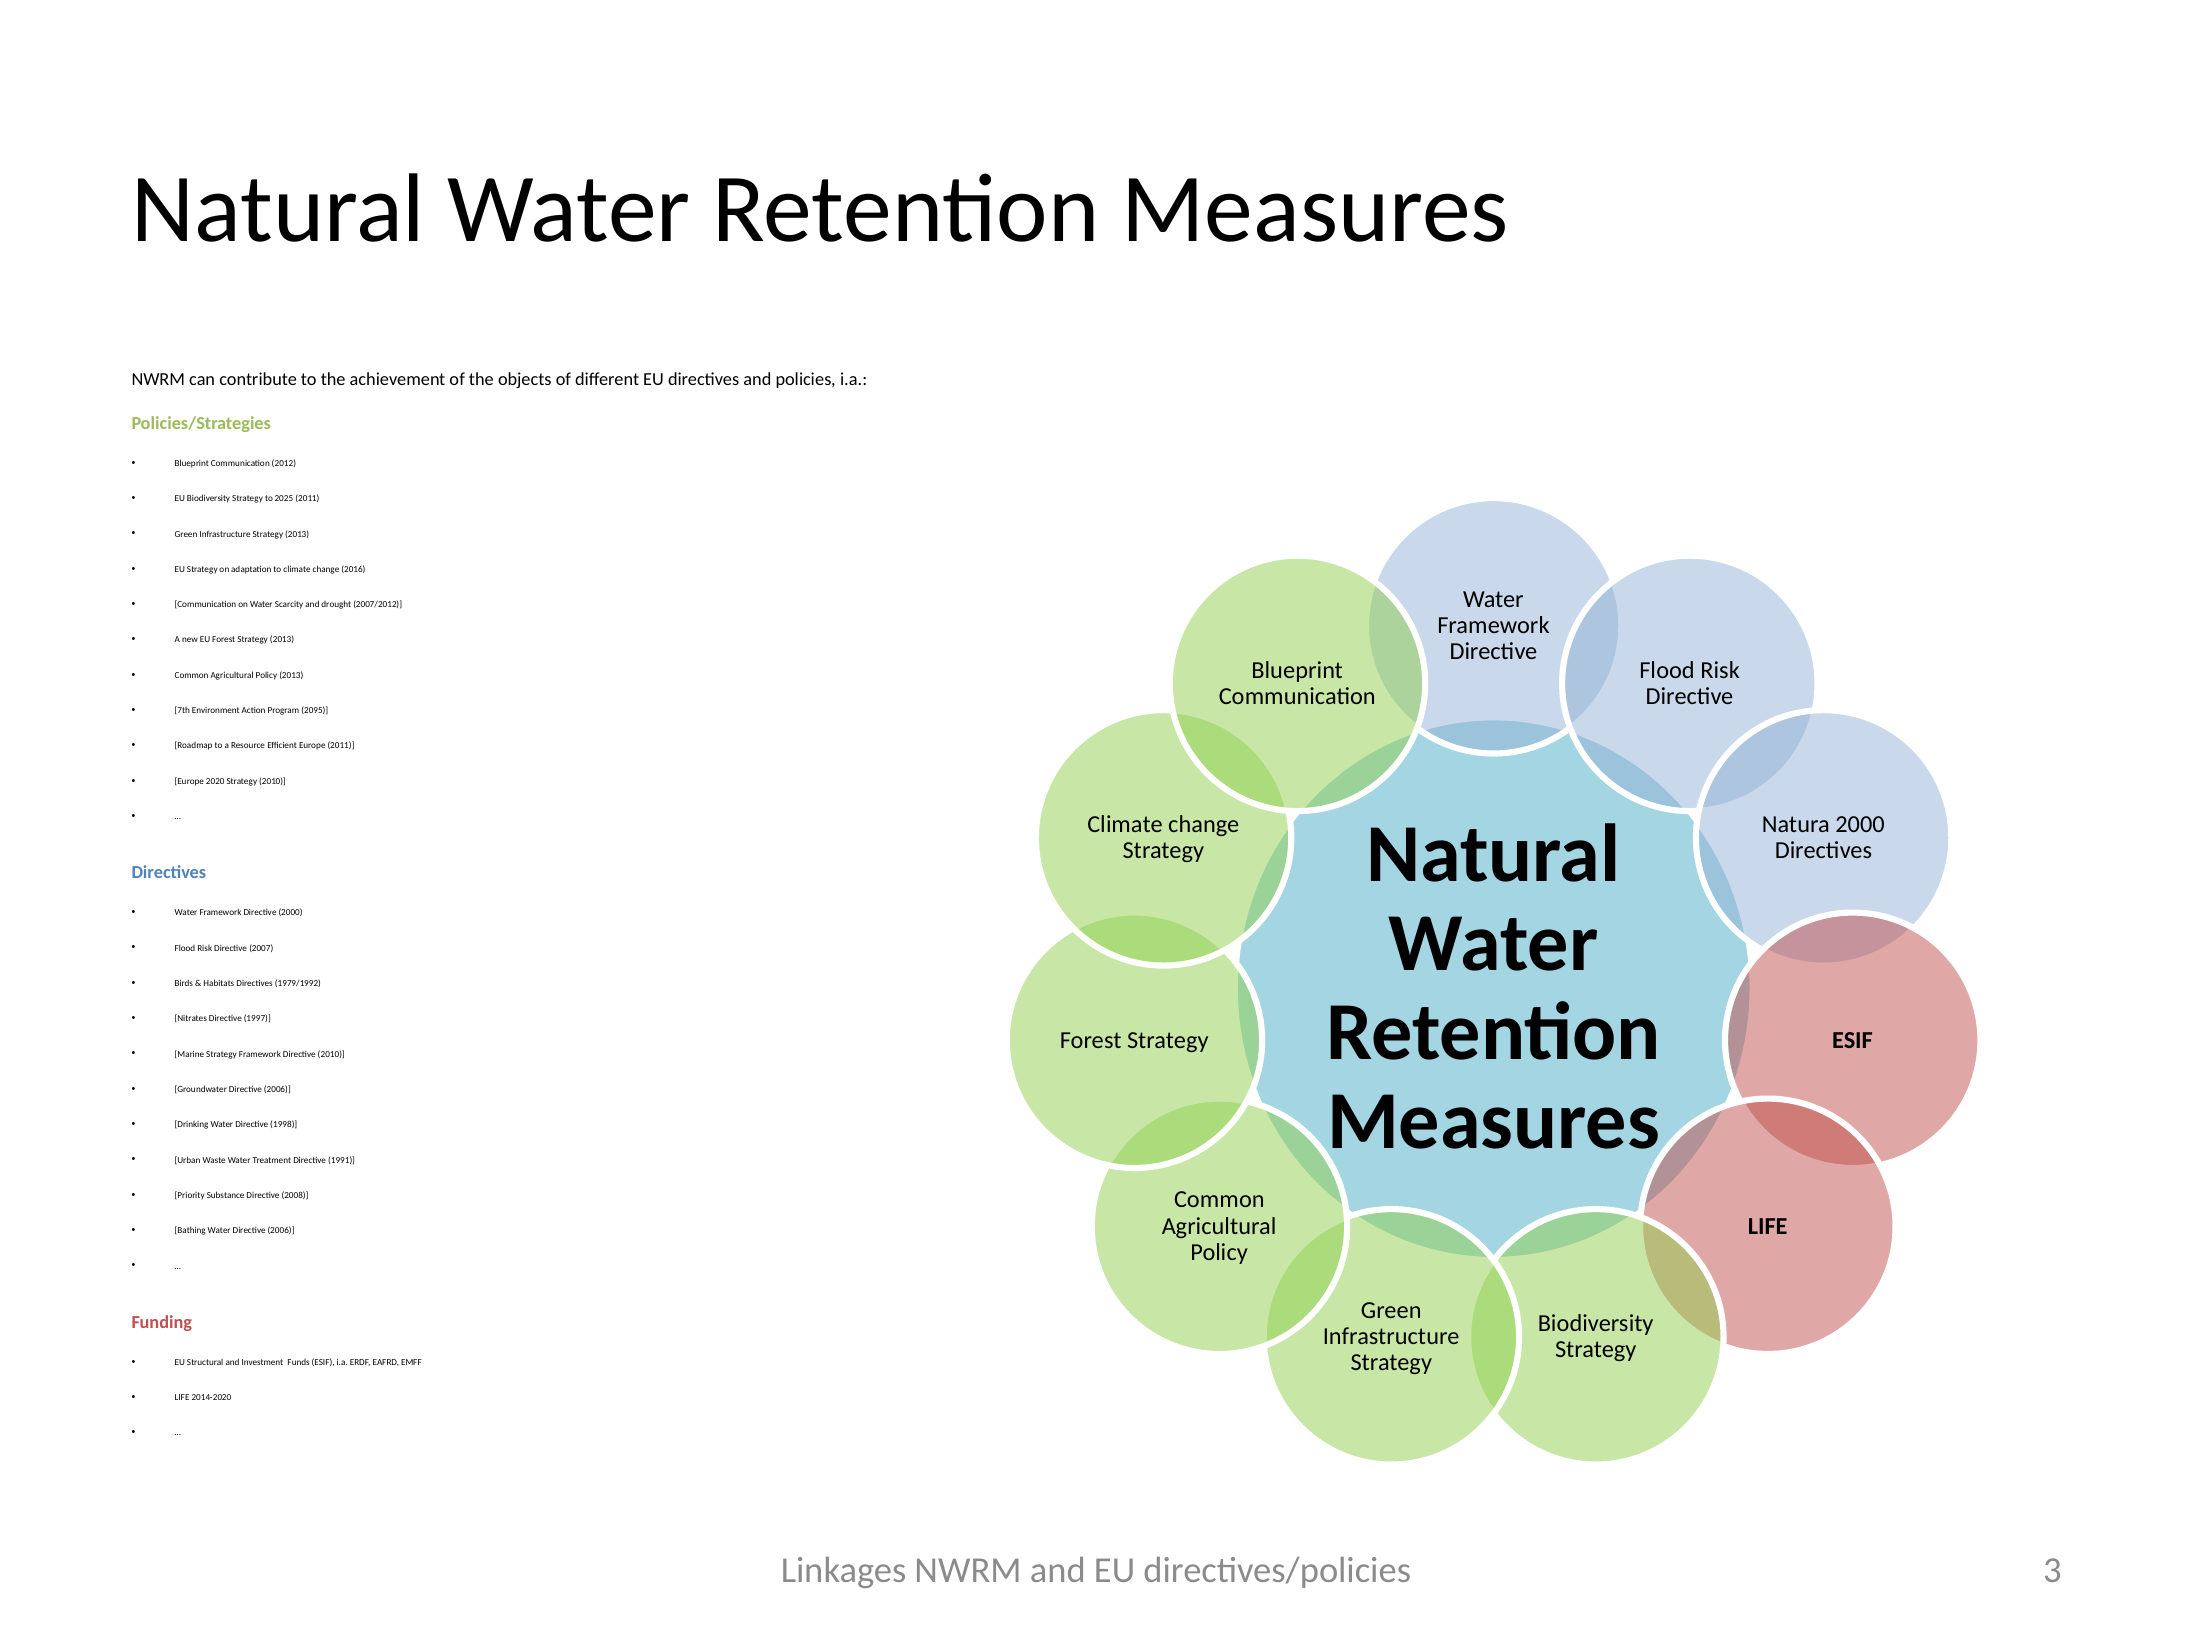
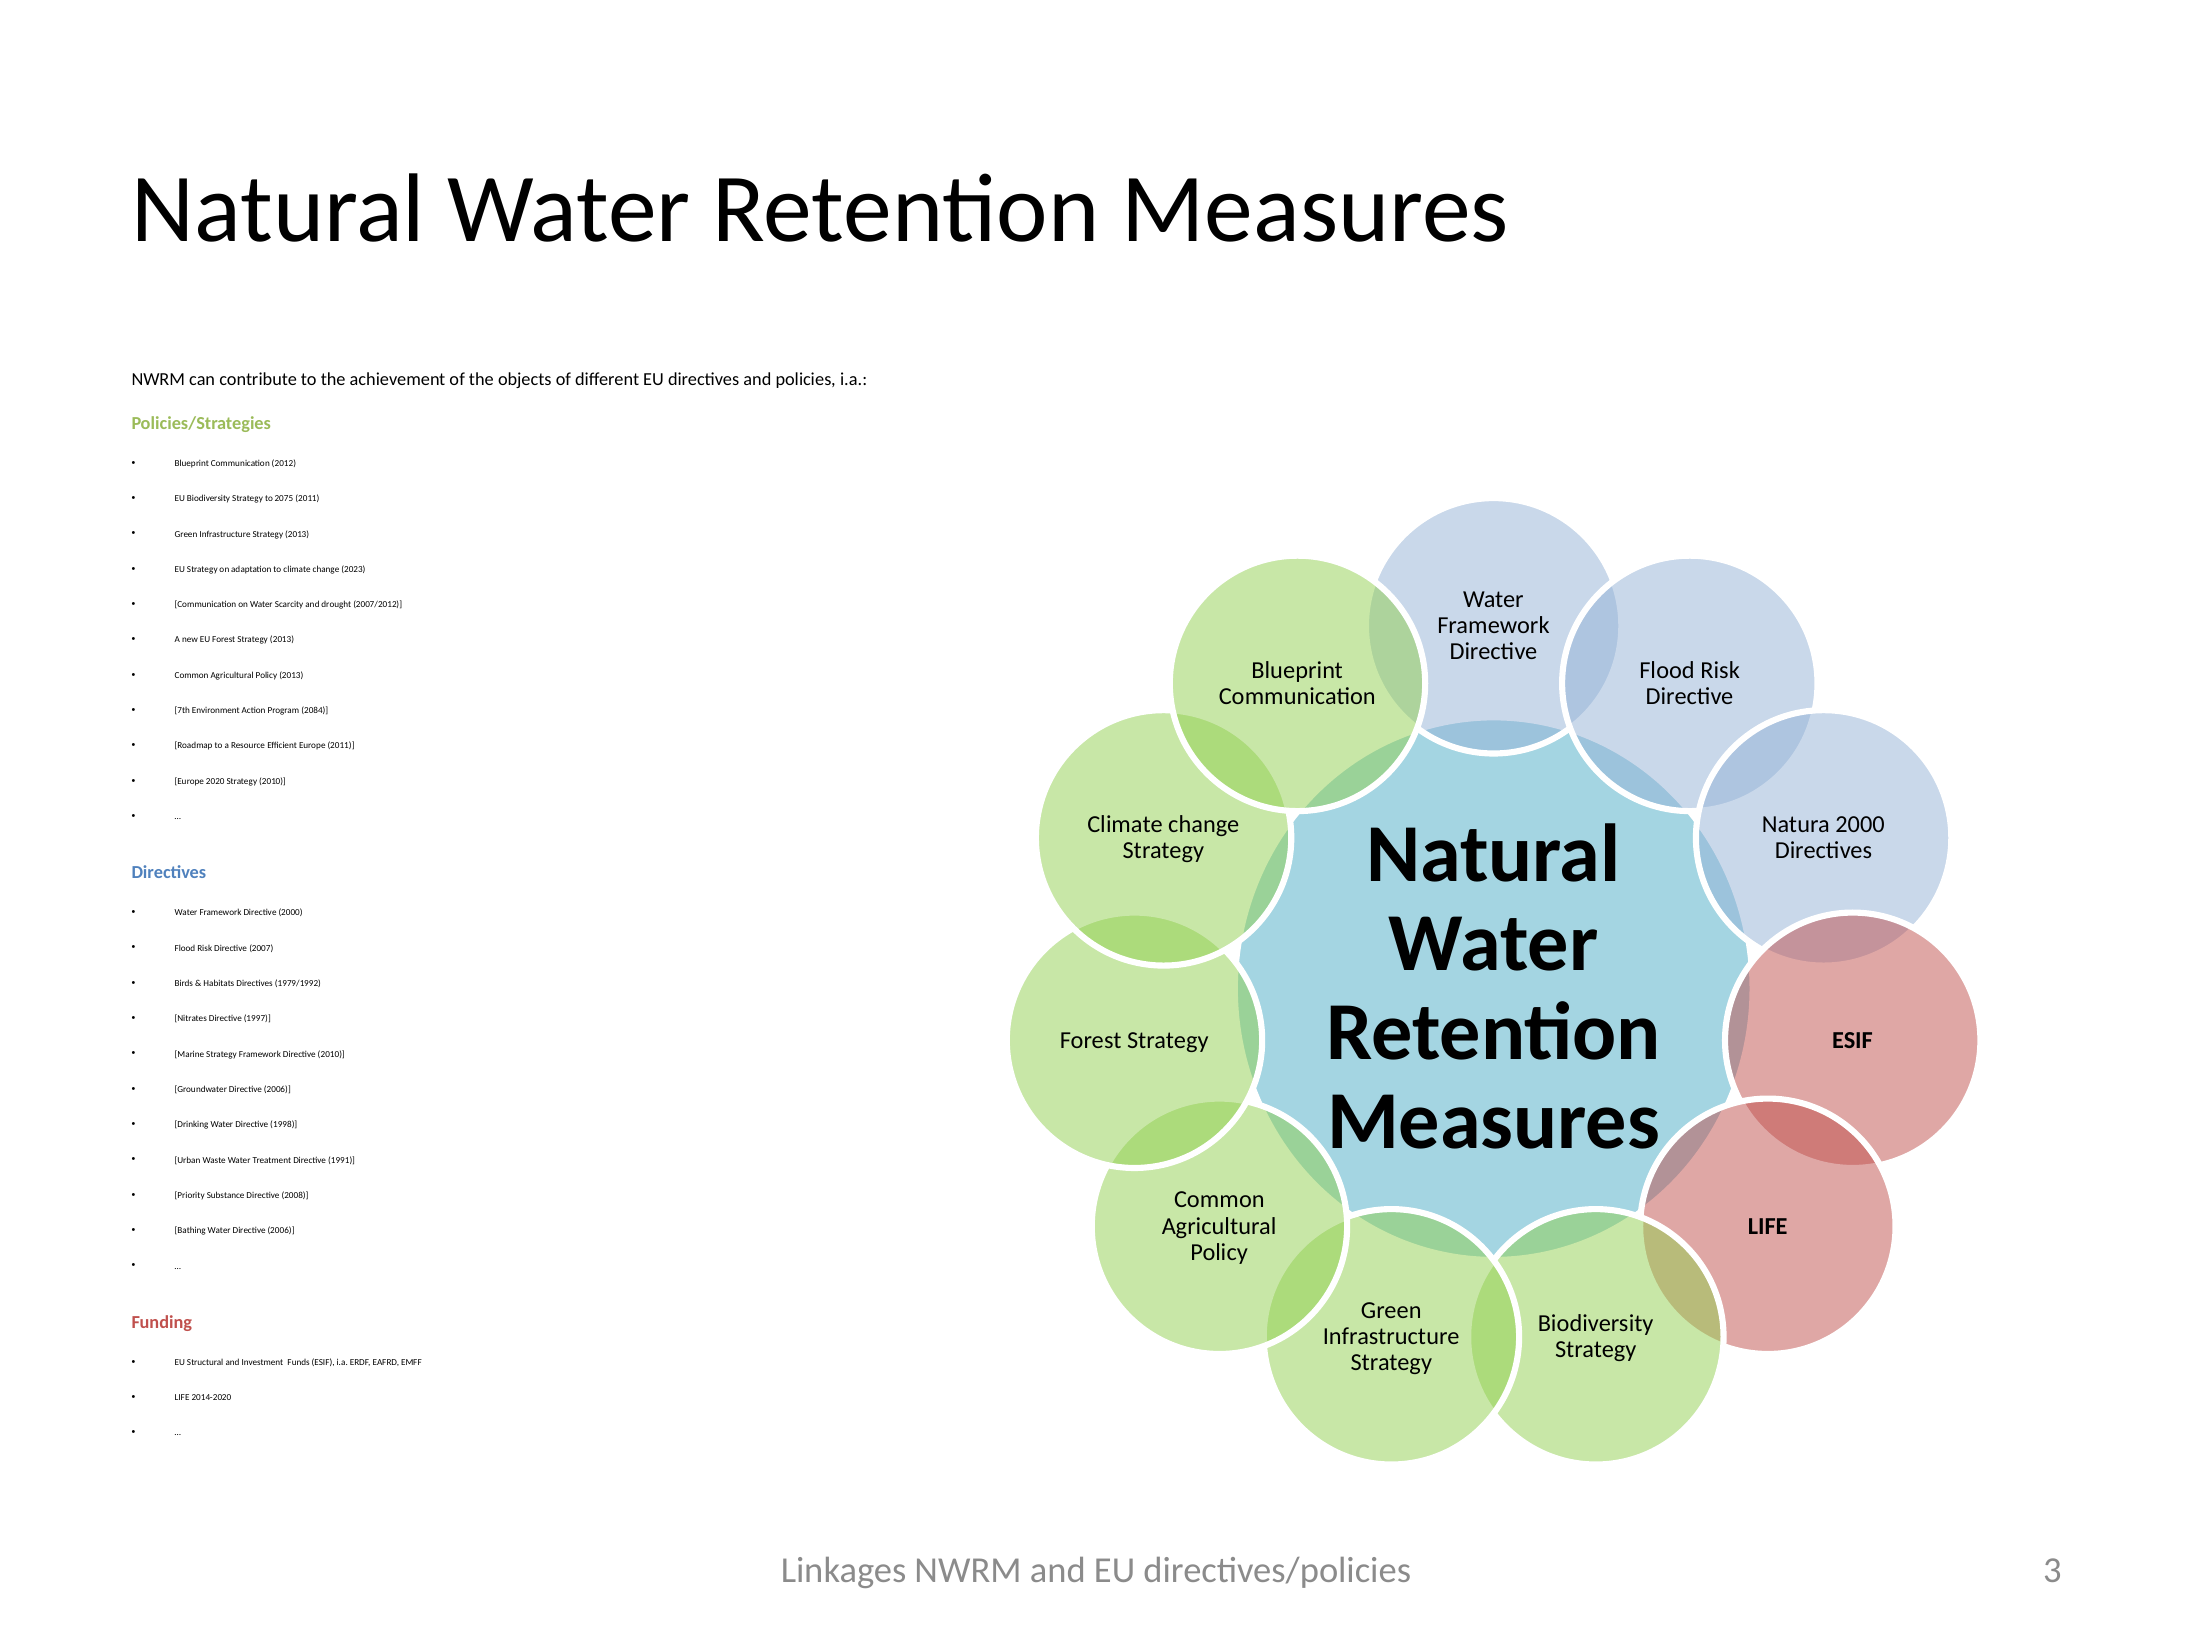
2025: 2025 -> 2075
2016: 2016 -> 2023
2095: 2095 -> 2084
